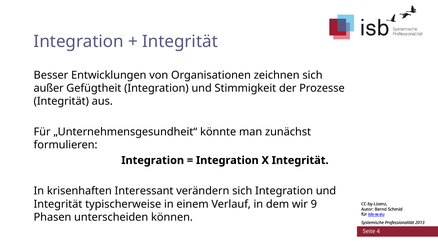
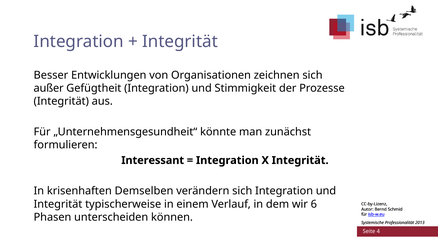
Integration at (153, 161): Integration -> Interessant
Interessant: Interessant -> Demselben
9: 9 -> 6
